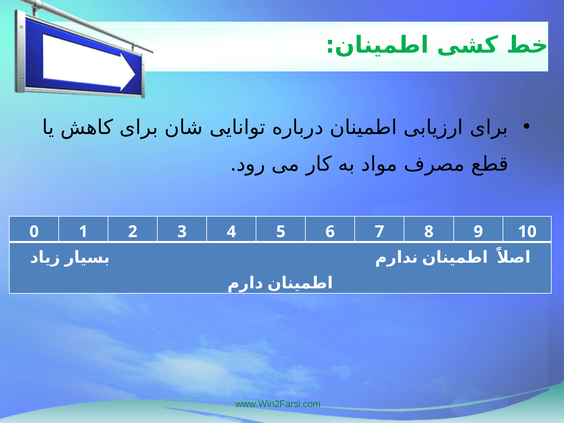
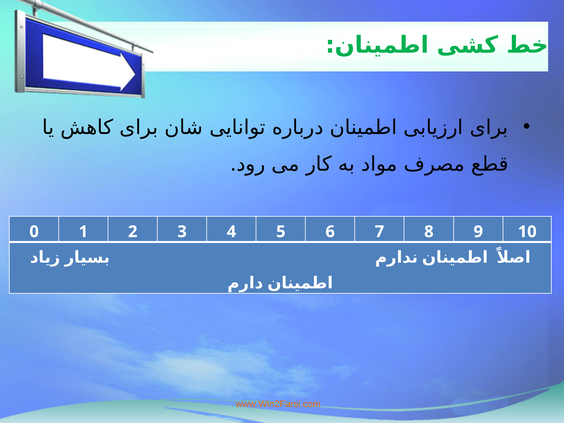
www.Win2Farsi.com colour: green -> orange
